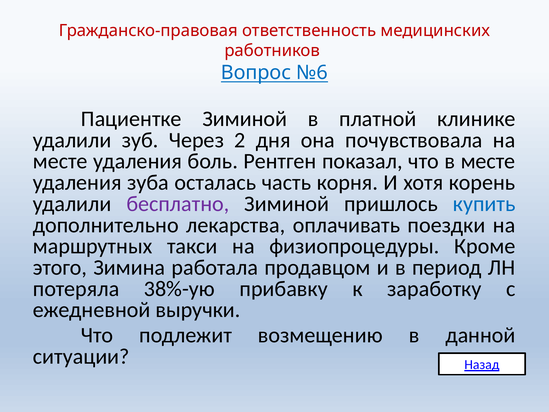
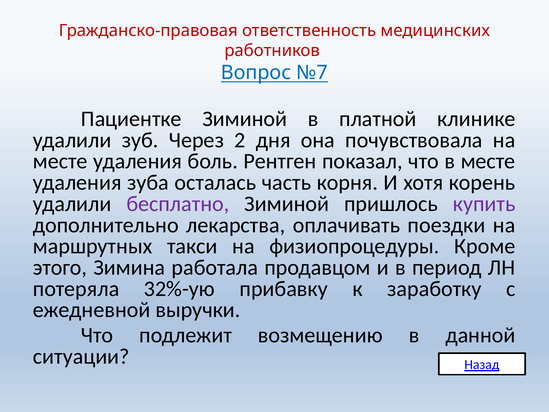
№6: №6 -> №7
купить colour: blue -> purple
38%-ую: 38%-ую -> 32%-ую
